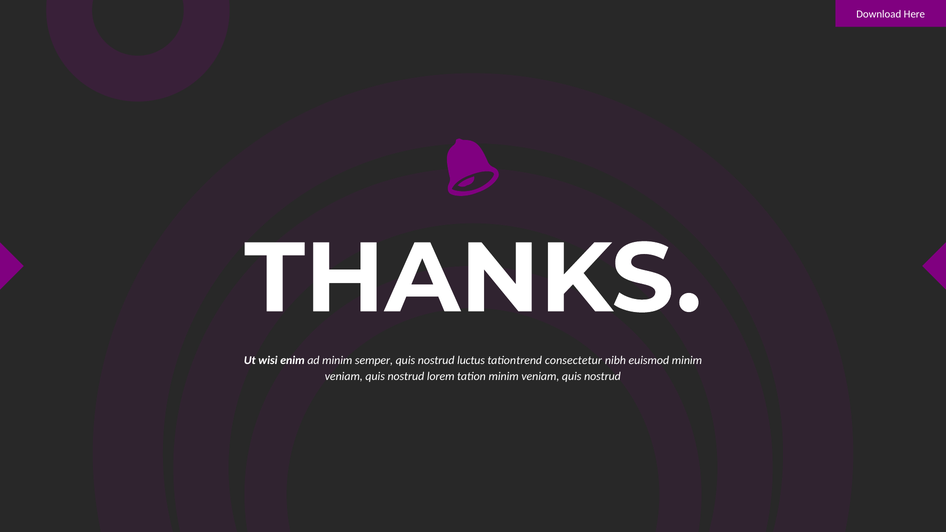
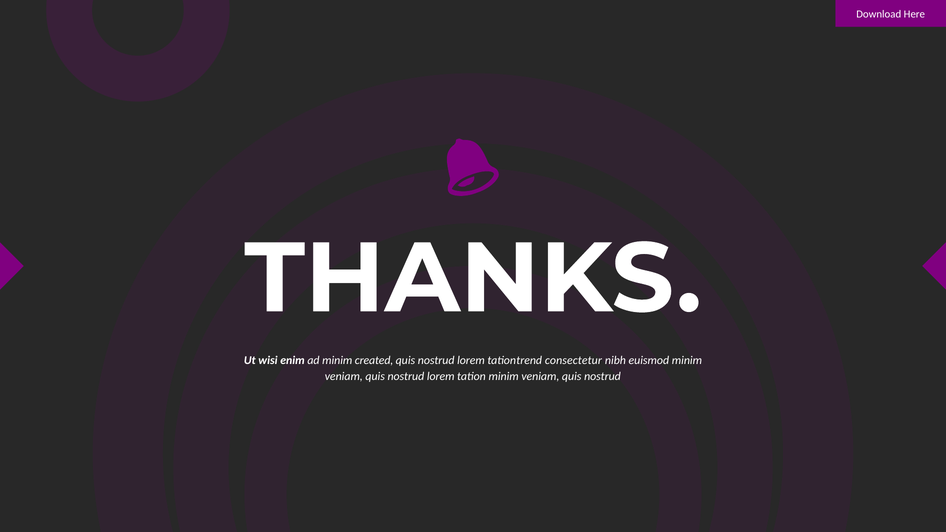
semper: semper -> created
luctus at (471, 360): luctus -> lorem
